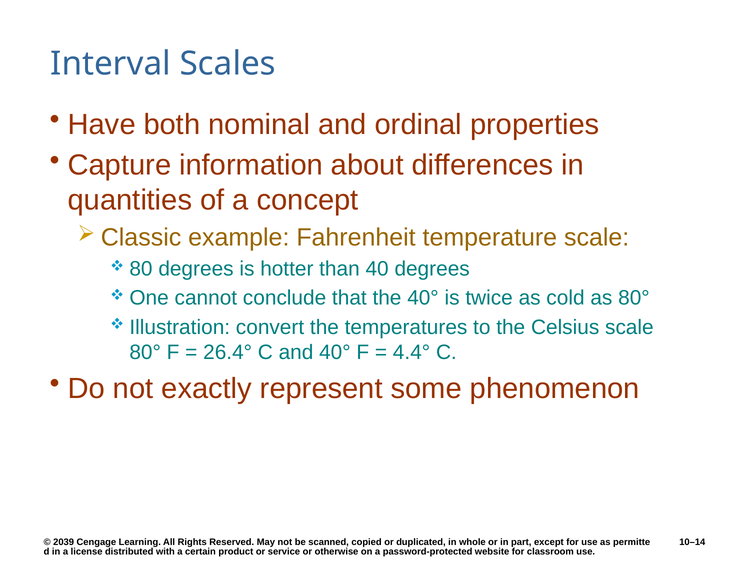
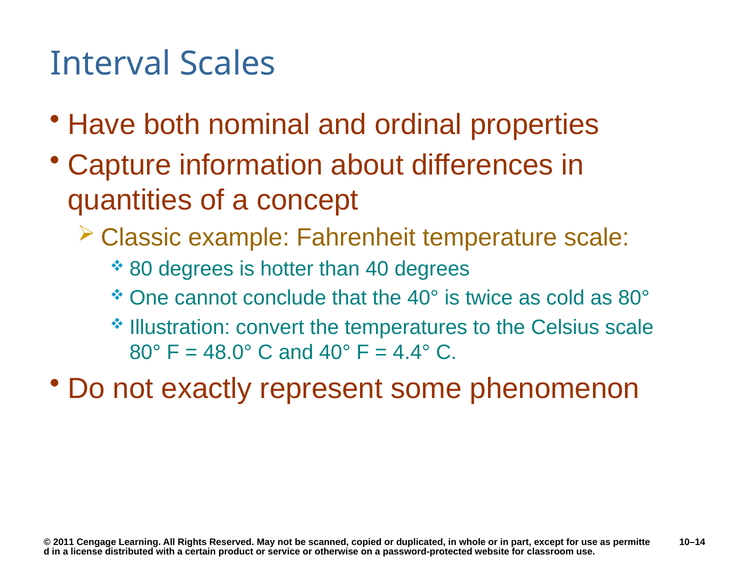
26.4°: 26.4° -> 48.0°
2039: 2039 -> 2011
